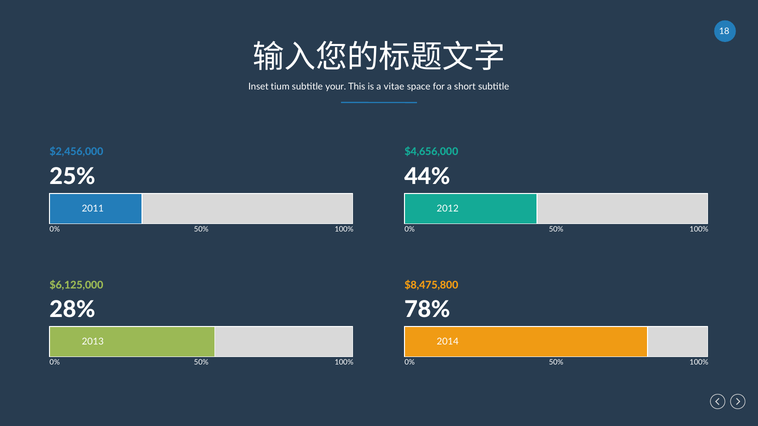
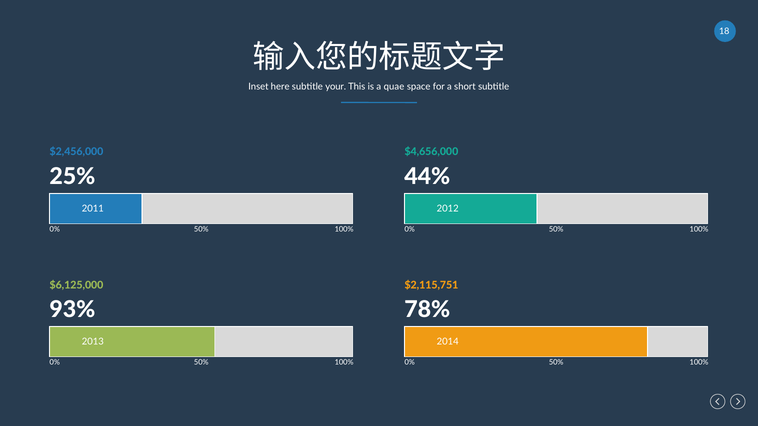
tium: tium -> here
vitae: vitae -> quae
$8,475,800: $8,475,800 -> $2,115,751
28%: 28% -> 93%
